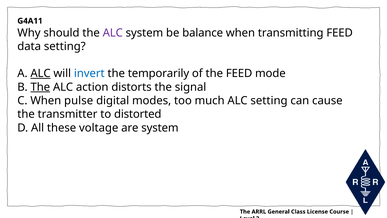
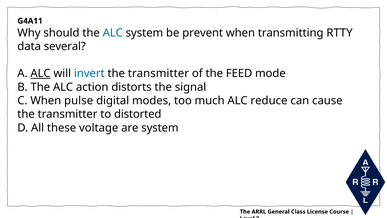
ALC at (113, 33) colour: purple -> blue
balance: balance -> prevent
transmitting FEED: FEED -> RTTY
data setting: setting -> several
temporarily at (159, 73): temporarily -> transmitter
The at (40, 87) underline: present -> none
ALC setting: setting -> reduce
